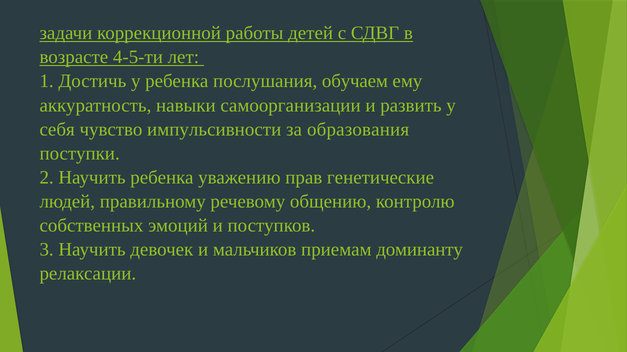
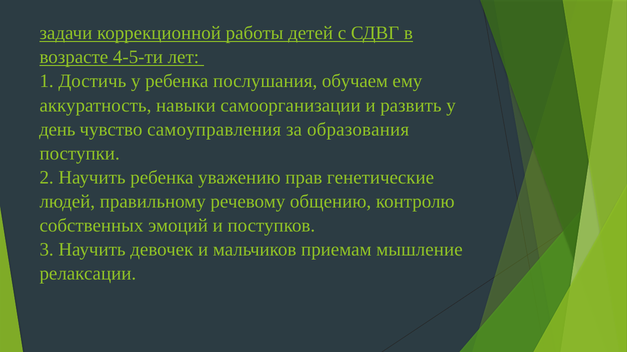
себя: себя -> день
импульсивности: импульсивности -> самоуправления
доминанту: доминанту -> мышление
